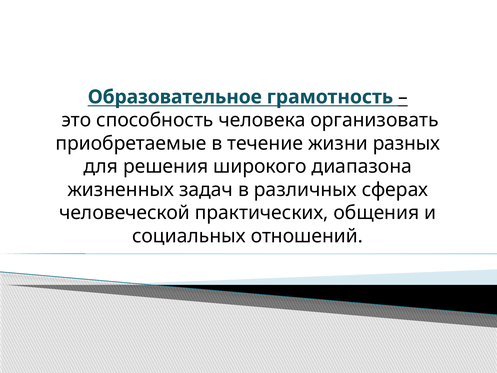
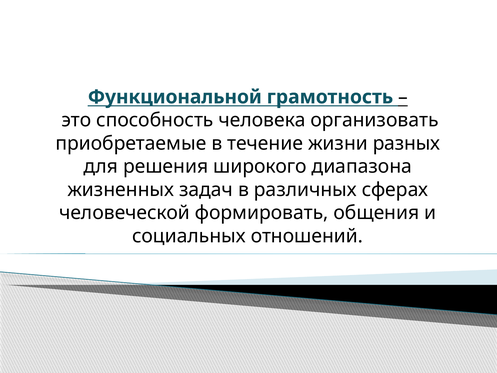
Образовательное: Образовательное -> Функциональной
практических: практических -> формировать
